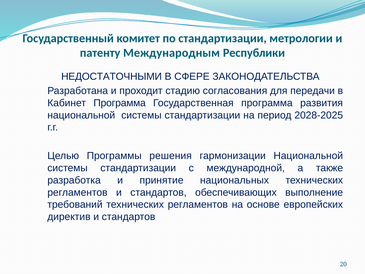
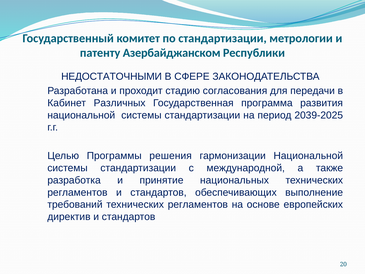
Международным: Международным -> Азербайджанском
Кабинет Программа: Программа -> Различных
2028-2025: 2028-2025 -> 2039-2025
